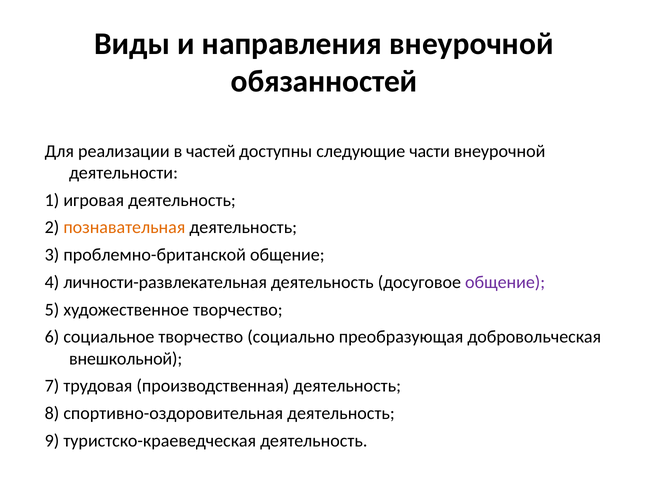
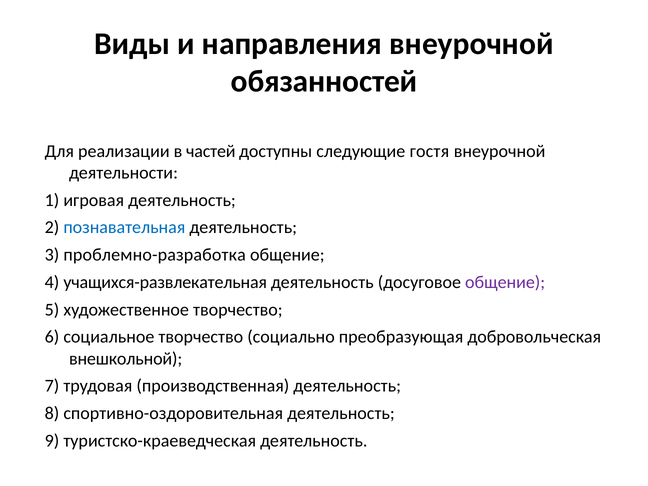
части: части -> гостя
познавательная colour: orange -> blue
проблемно-британской: проблемно-британской -> проблемно-разработка
личности-развлекательная: личности-развлекательная -> учащихся-развлекательная
